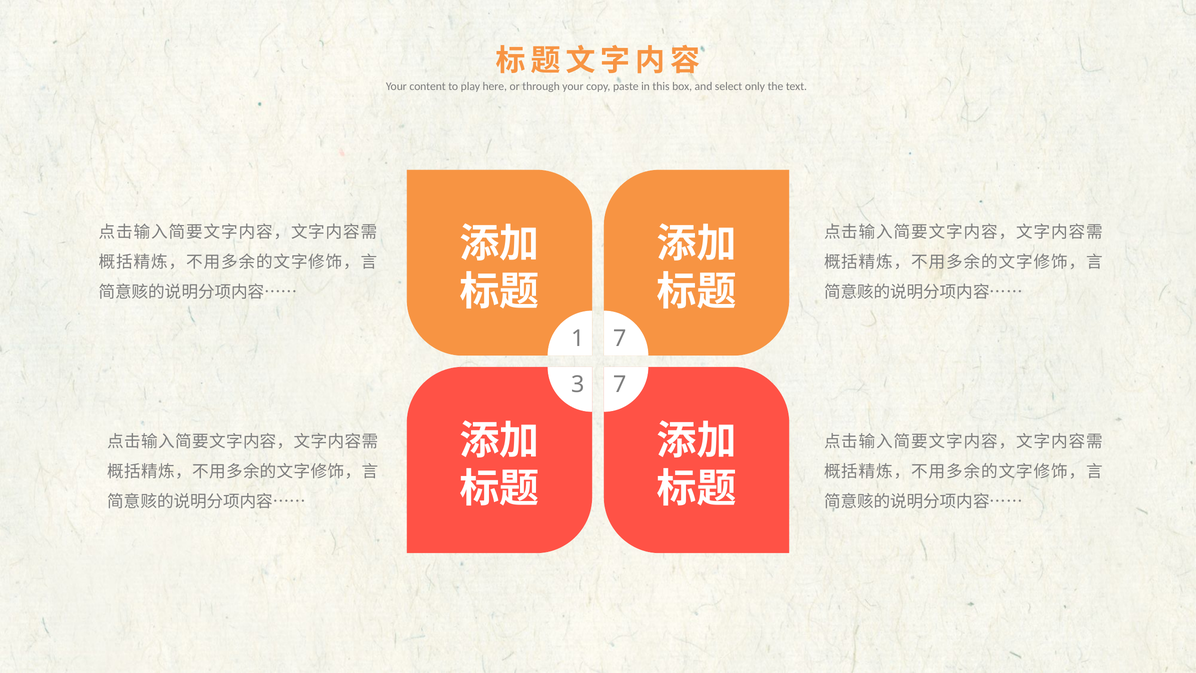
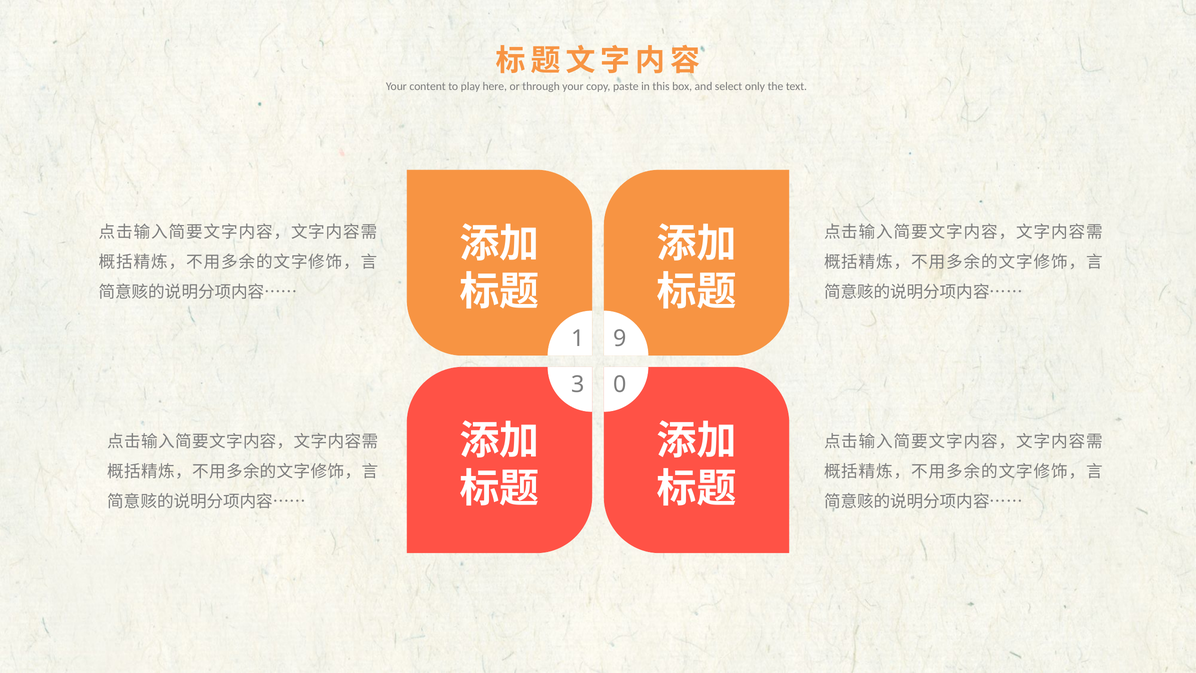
1 7: 7 -> 9
3 7: 7 -> 0
